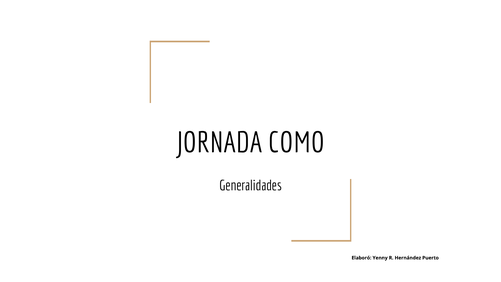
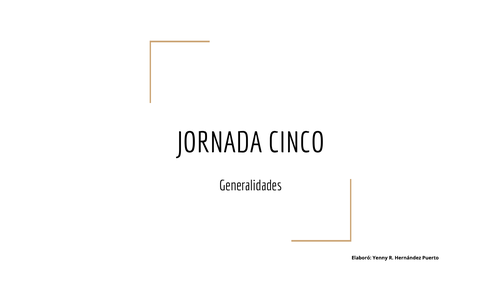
COMO: COMO -> CINCO
